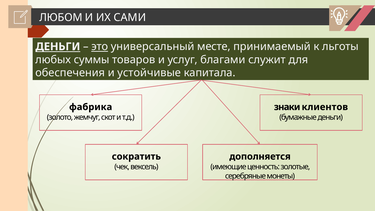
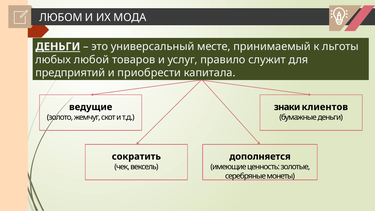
САМИ: САМИ -> МОДА
это underline: present -> none
суммы: суммы -> любой
благами: благами -> правило
обеспечения: обеспечения -> предприятий
устойчивые: устойчивые -> приобрести
фабрика: фабрика -> ведущие
